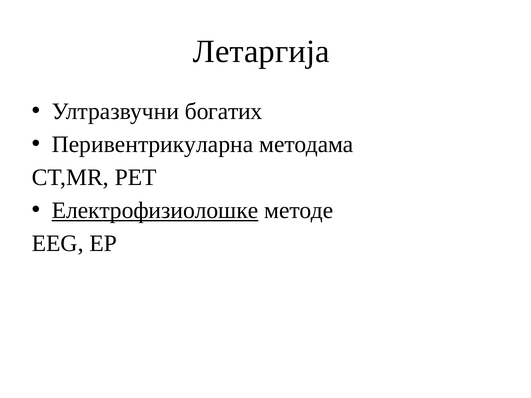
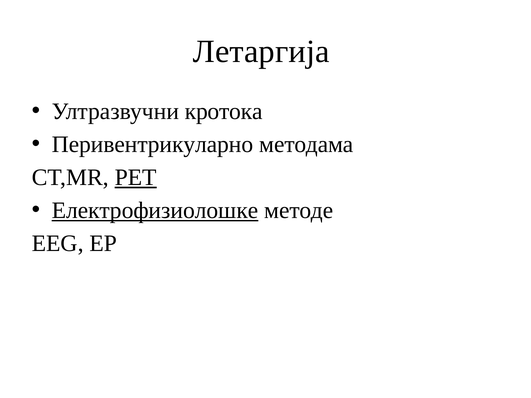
богатих: богатих -> кротока
Перивентрикуларна: Перивентрикуларна -> Перивентрикуларно
PET underline: none -> present
